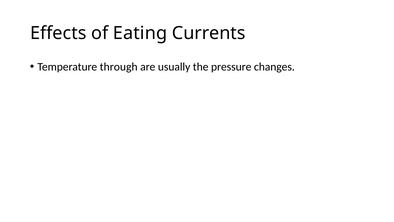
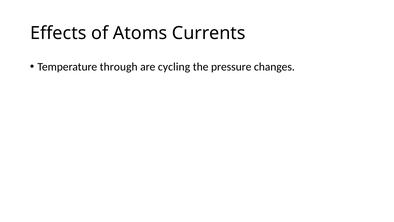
Eating: Eating -> Atoms
usually: usually -> cycling
